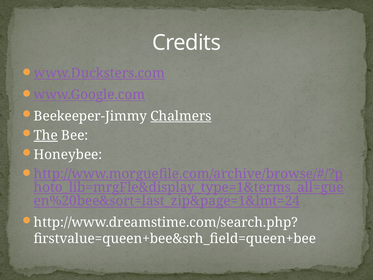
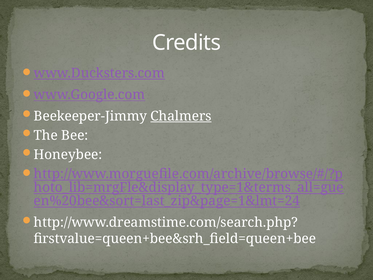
The underline: present -> none
